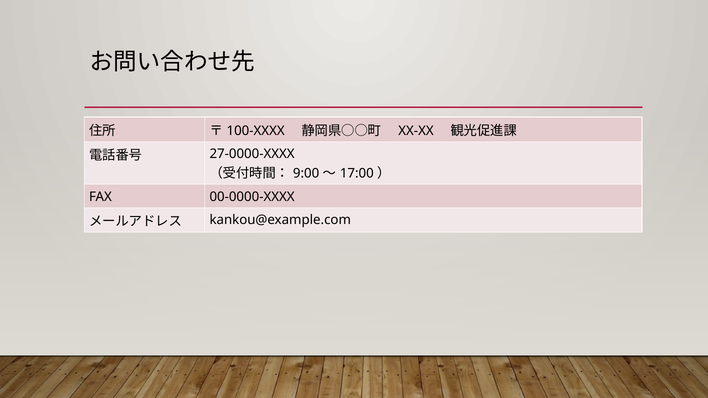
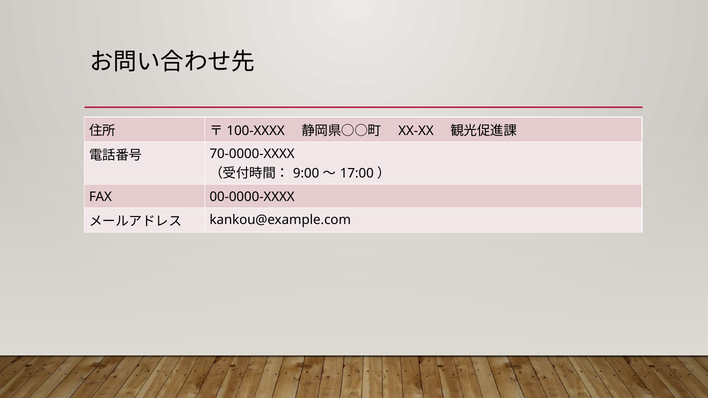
27-0000-XXXX: 27-0000-XXXX -> 70-0000-XXXX
